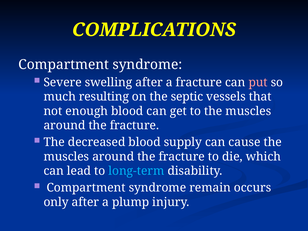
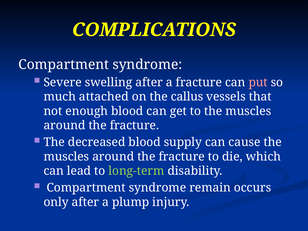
resulting: resulting -> attached
septic: septic -> callus
long-term colour: light blue -> light green
